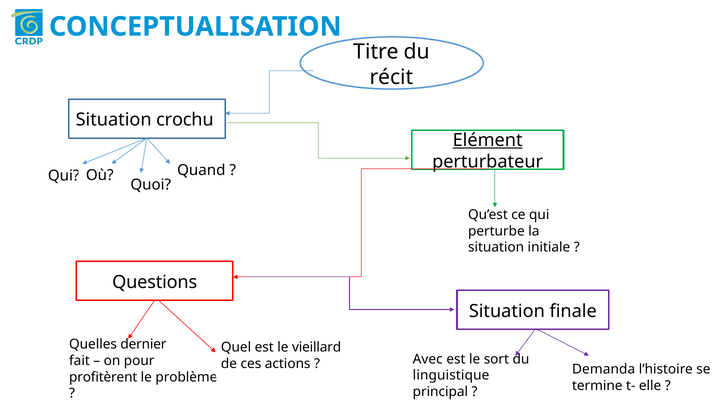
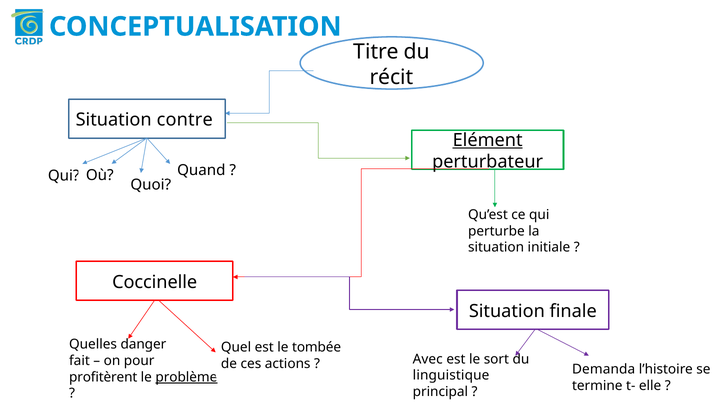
crochu: crochu -> contre
Questions: Questions -> Coccinelle
dernier: dernier -> danger
vieillard: vieillard -> tombée
problème underline: none -> present
